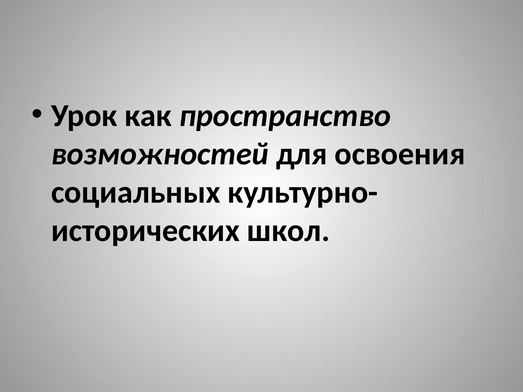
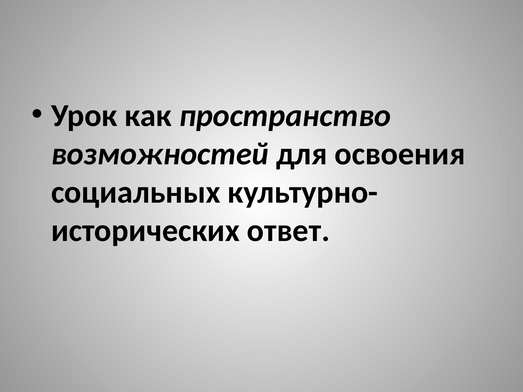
школ: школ -> ответ
